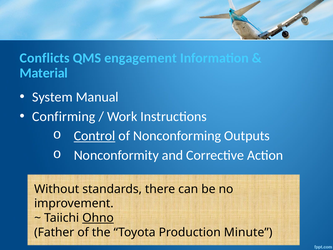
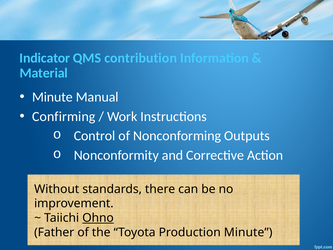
Conflicts: Conflicts -> Indicator
engagement: engagement -> contribution
System at (52, 97): System -> Minute
Control underline: present -> none
